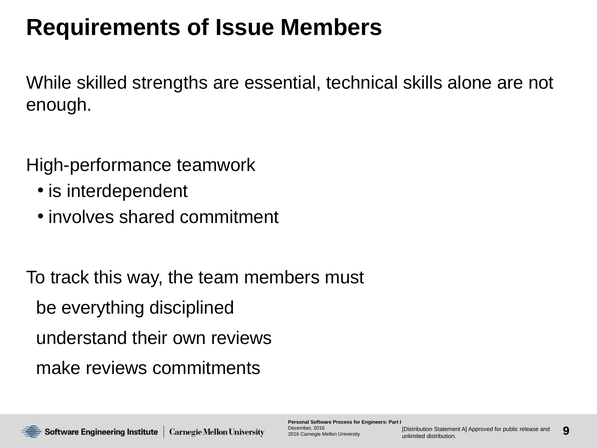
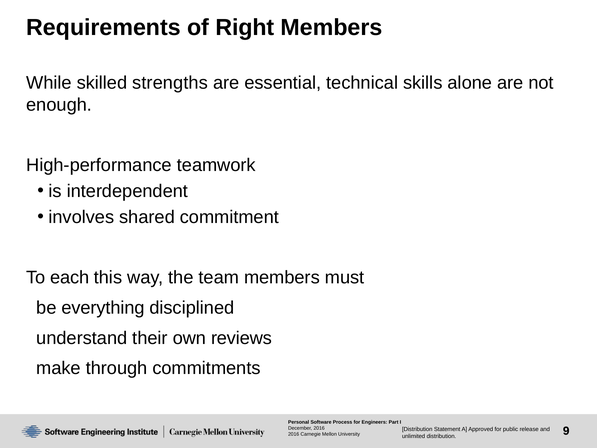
Issue: Issue -> Right
track: track -> each
make reviews: reviews -> through
